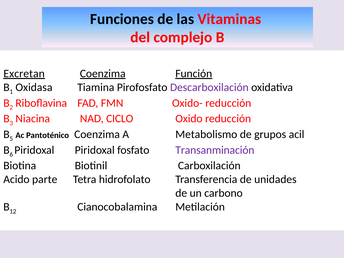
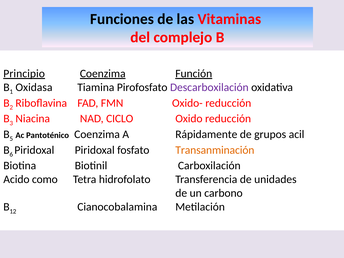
Excretan: Excretan -> Principio
Metabolismo: Metabolismo -> Rápidamente
Transanminación colour: purple -> orange
parte: parte -> como
